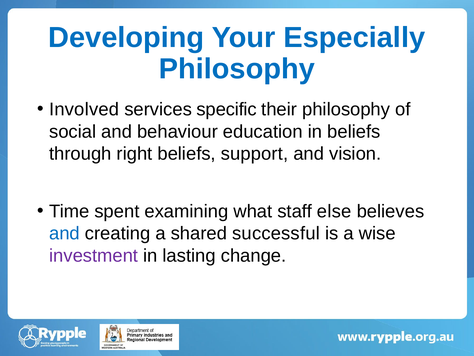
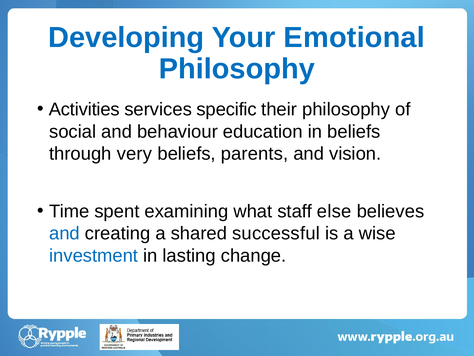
Especially: Especially -> Emotional
Involved: Involved -> Activities
right: right -> very
support: support -> parents
investment colour: purple -> blue
